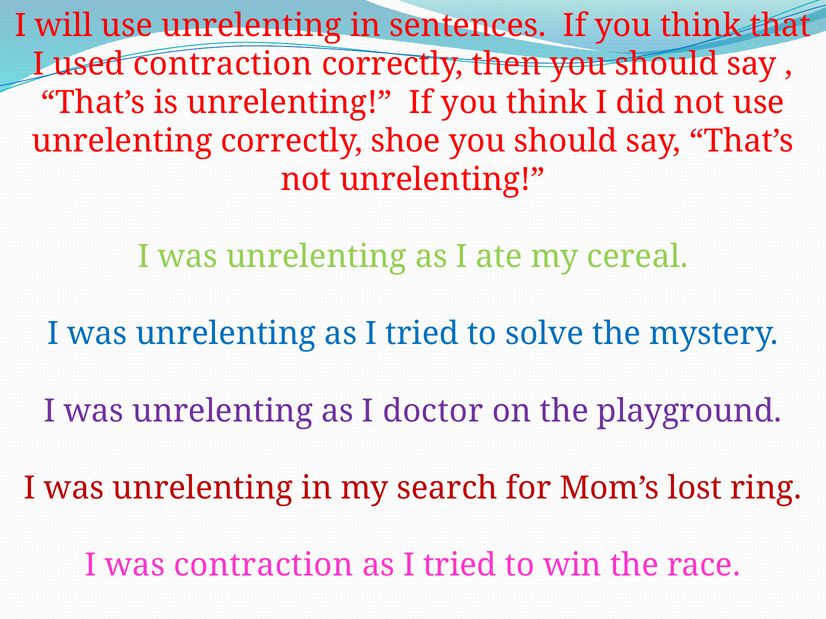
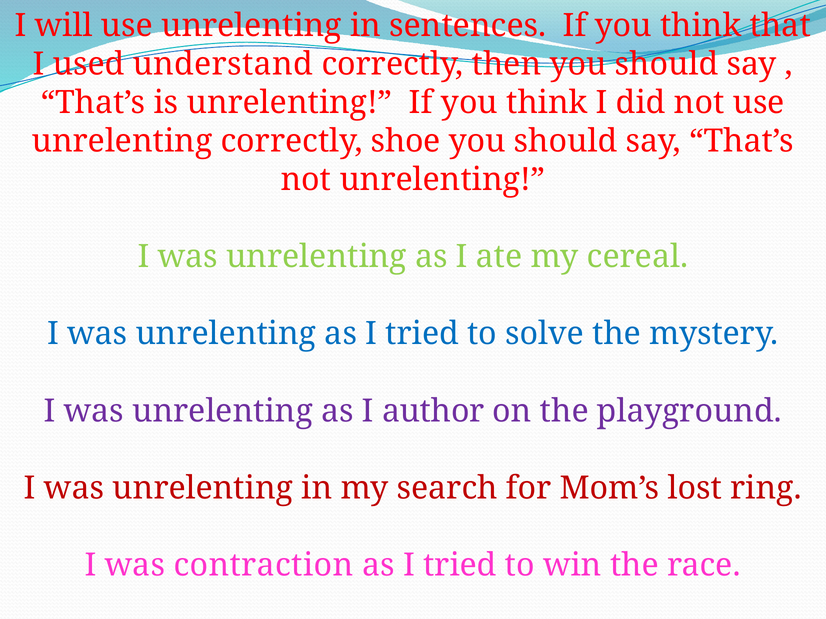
used contraction: contraction -> understand
doctor: doctor -> author
